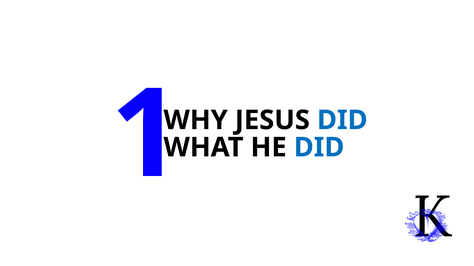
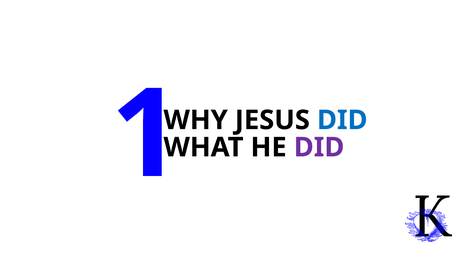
DID at (319, 148) colour: blue -> purple
